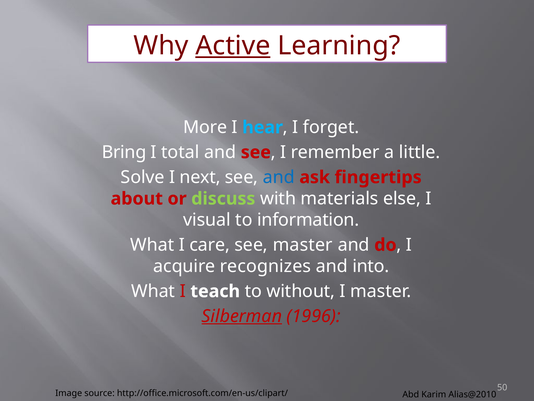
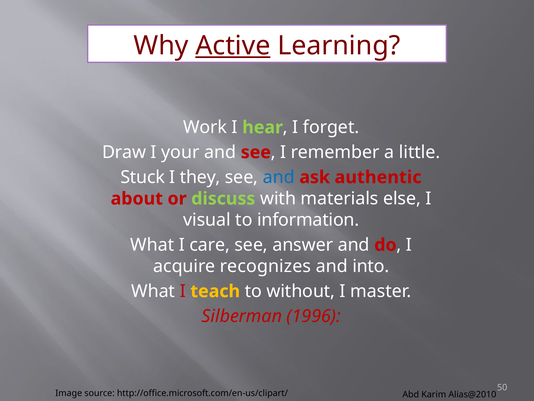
More: More -> Work
hear colour: light blue -> light green
Bring: Bring -> Draw
total: total -> your
Solve: Solve -> Stuck
next: next -> they
fingertips: fingertips -> authentic
see master: master -> answer
teach colour: white -> yellow
Silberman underline: present -> none
